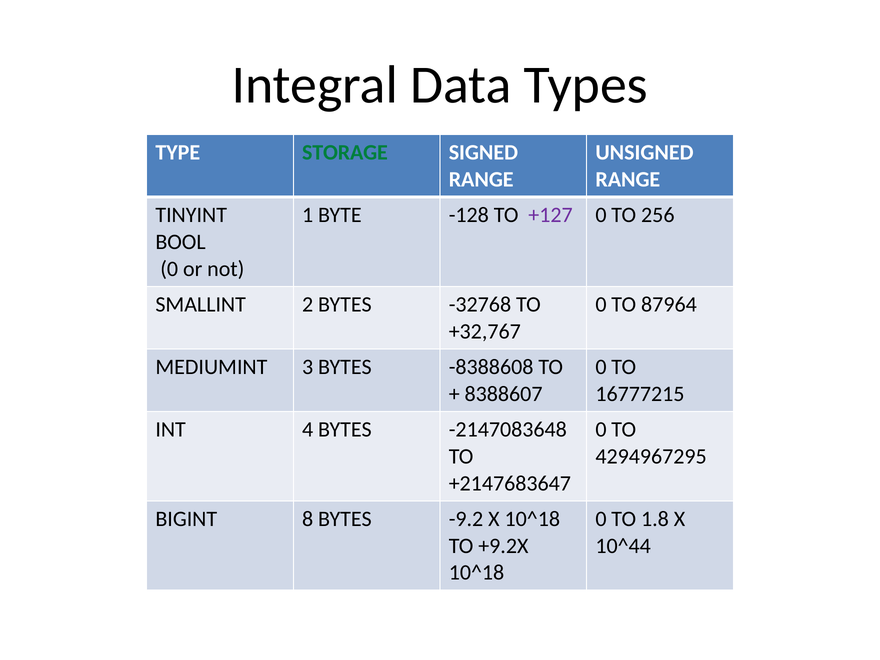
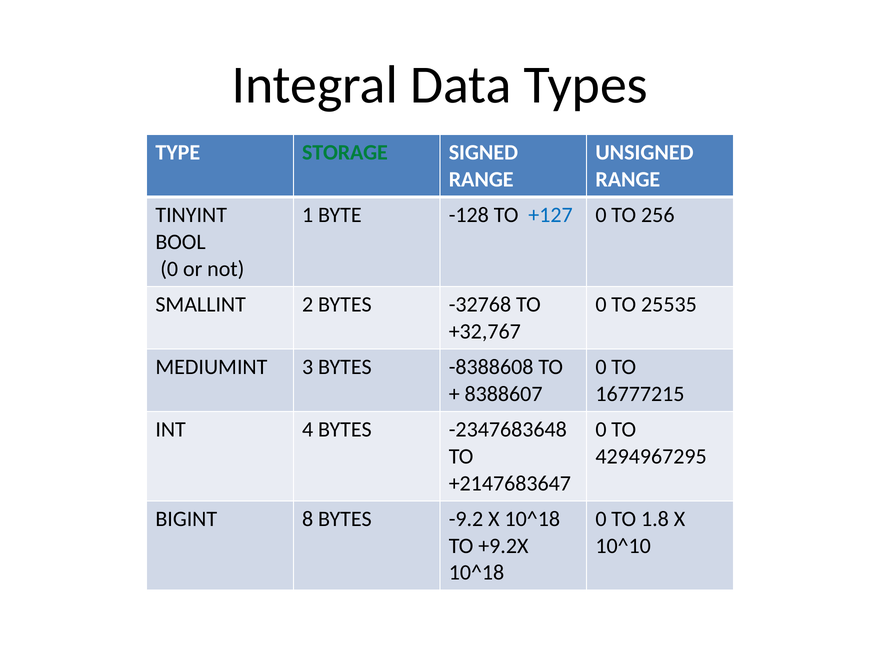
+127 colour: purple -> blue
87964: 87964 -> 25535
-2147083648: -2147083648 -> -2347683648
10^44: 10^44 -> 10^10
